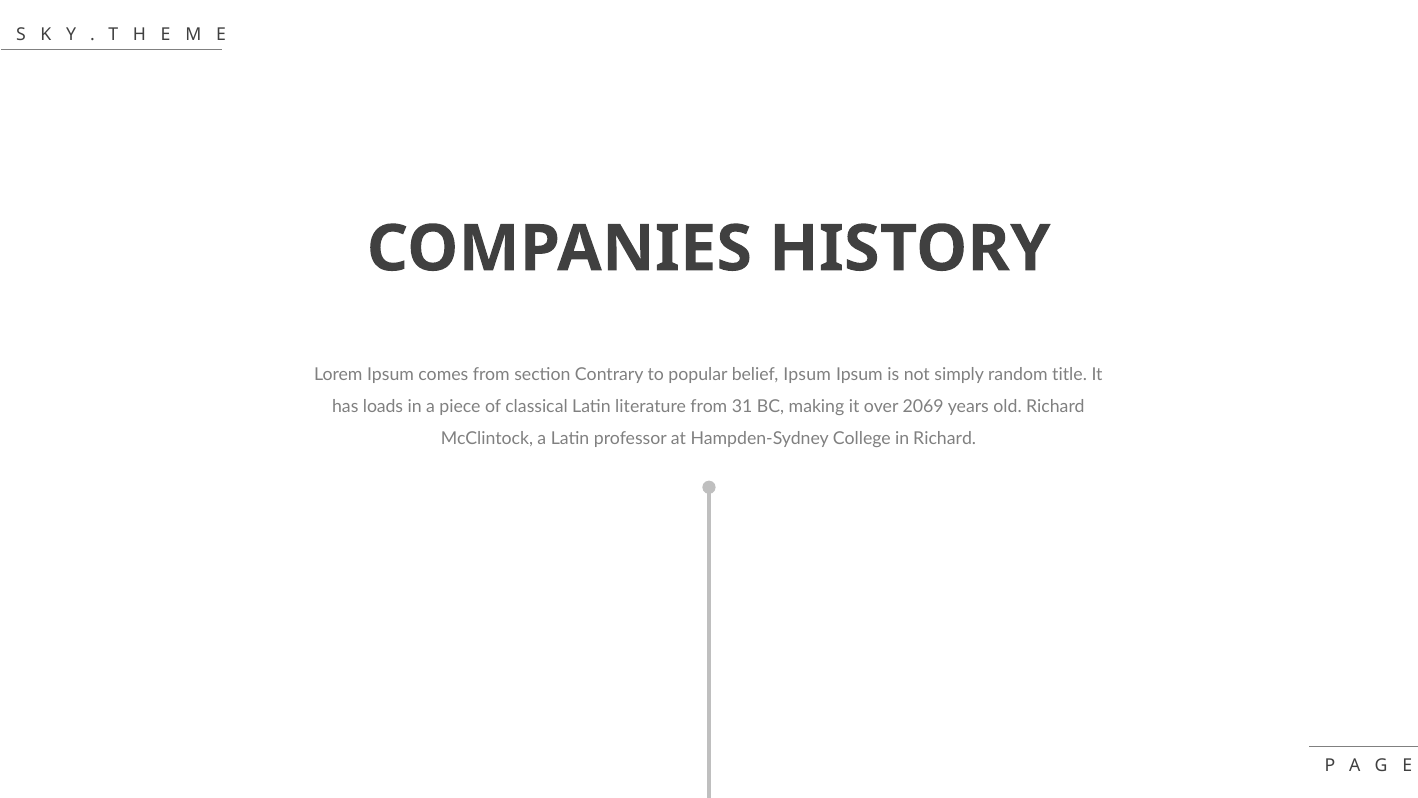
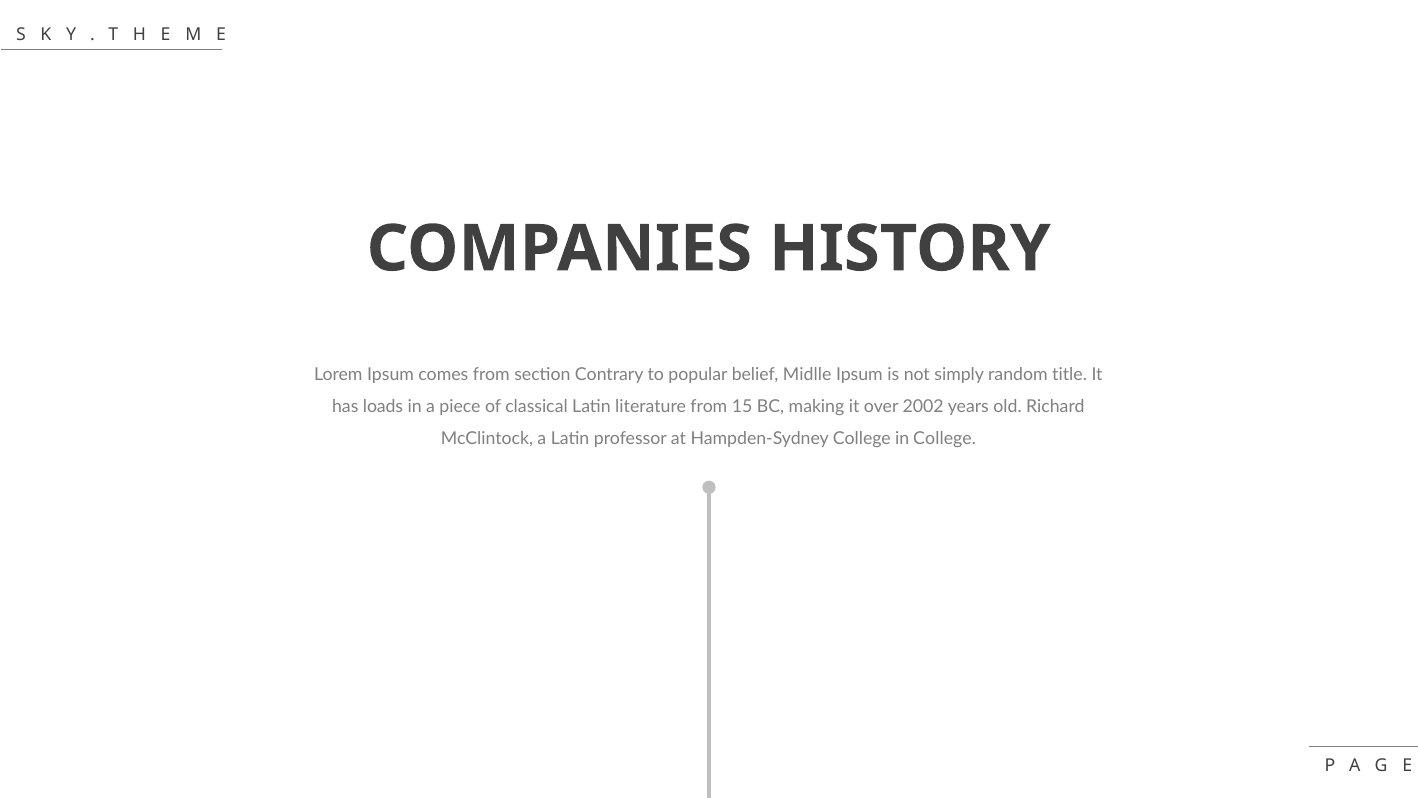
belief Ipsum: Ipsum -> Midlle
31: 31 -> 15
2069: 2069 -> 2002
in Richard: Richard -> College
